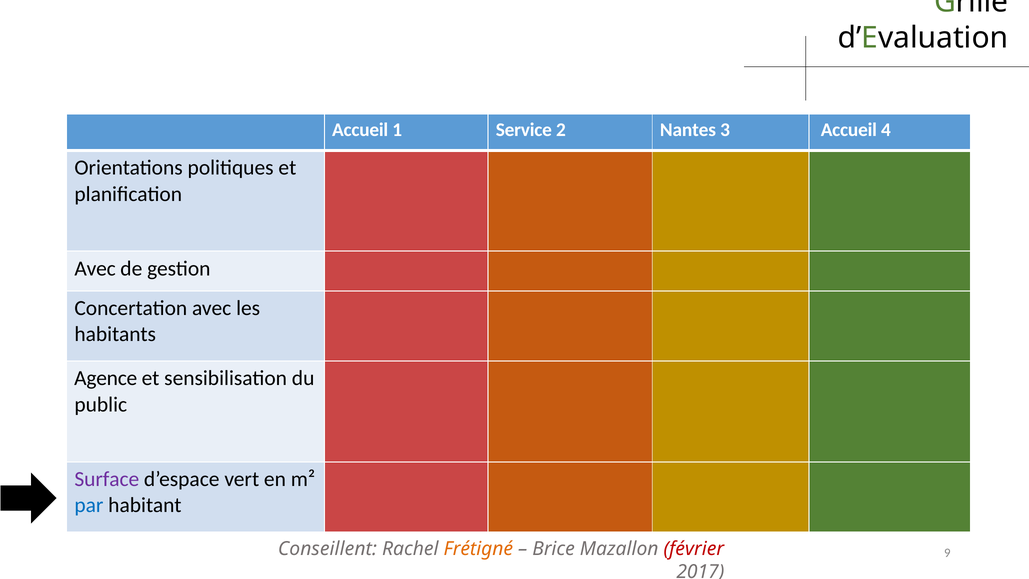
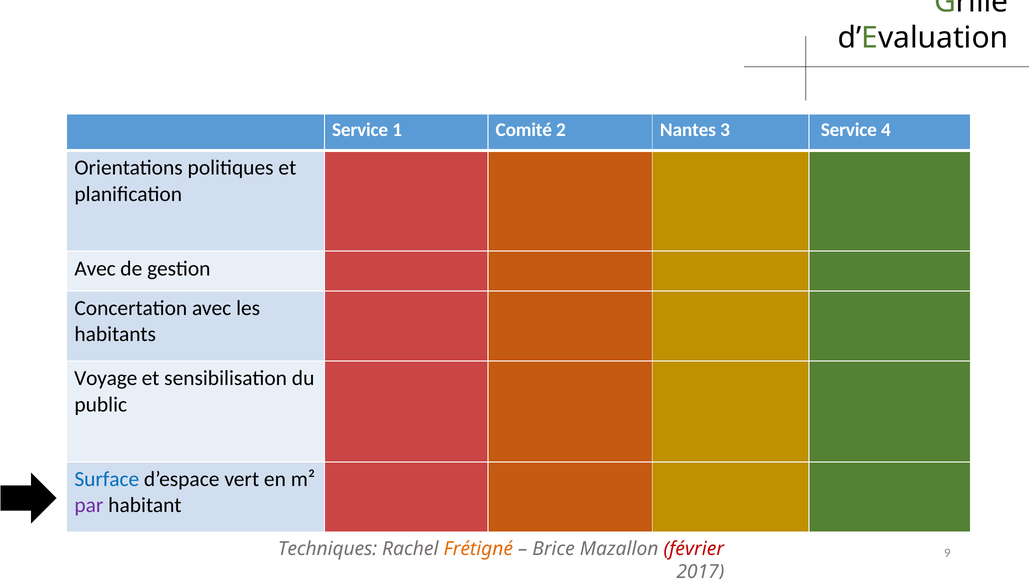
Accueil at (360, 130): Accueil -> Service
Service: Service -> Comité
3 Accueil: Accueil -> Service
Agence: Agence -> Voyage
Surface colour: purple -> blue
par colour: blue -> purple
Conseillent: Conseillent -> Techniques
